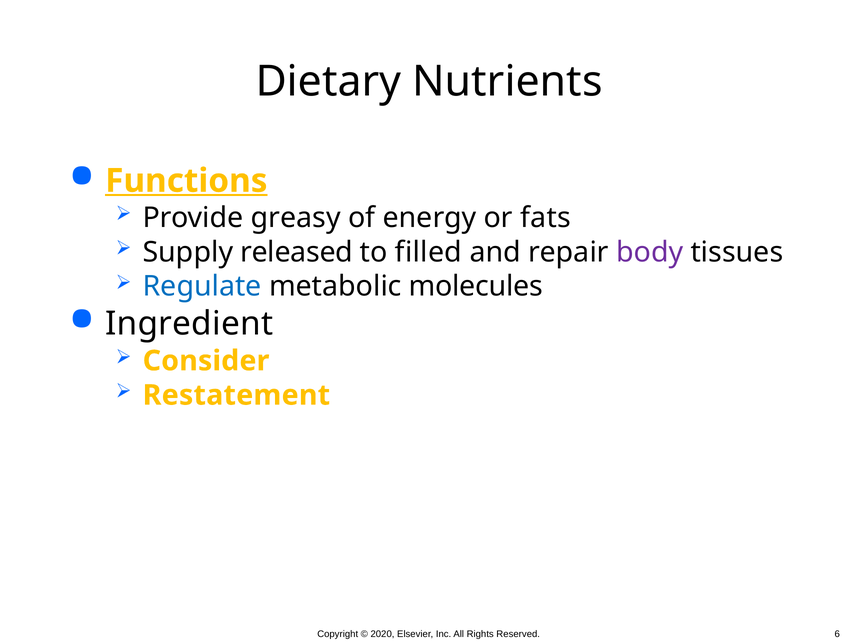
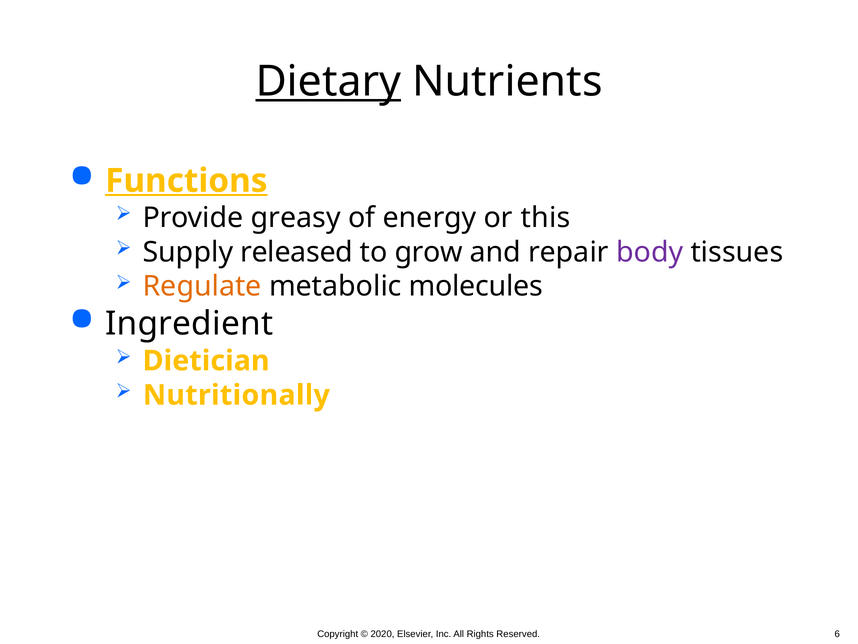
Dietary underline: none -> present
fats: fats -> this
filled: filled -> grow
Regulate colour: blue -> orange
Consider: Consider -> Dietician
Restatement: Restatement -> Nutritionally
